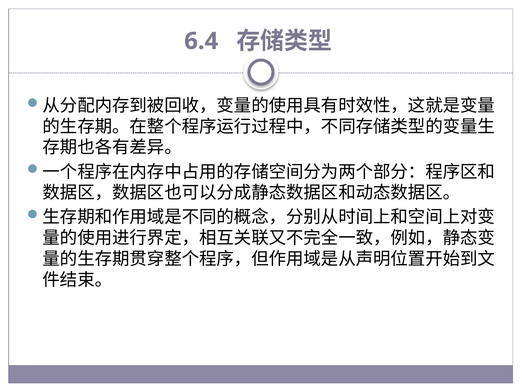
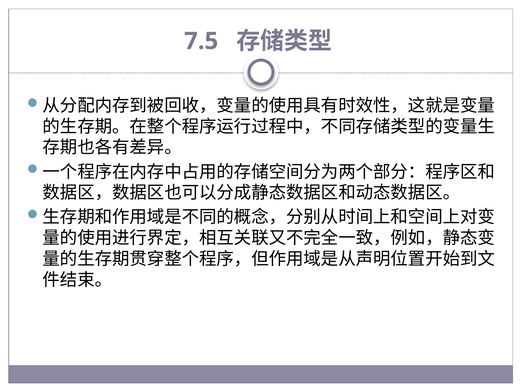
6.4: 6.4 -> 7.5
